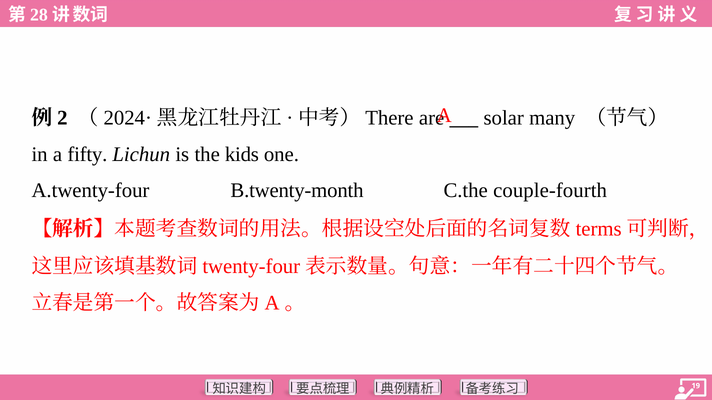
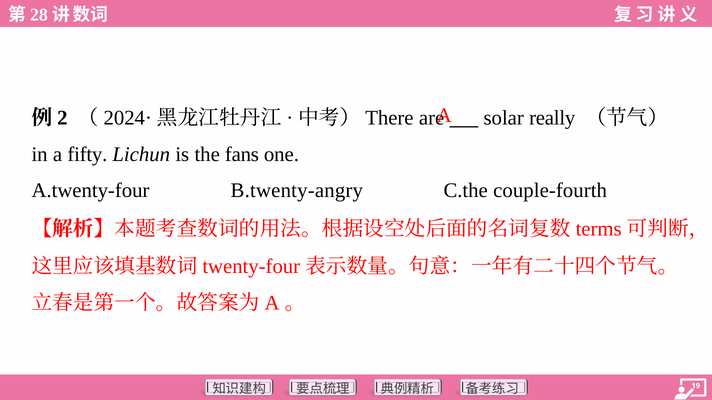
many: many -> really
kids: kids -> fans
B.twenty-month: B.twenty-month -> B.twenty-angry
